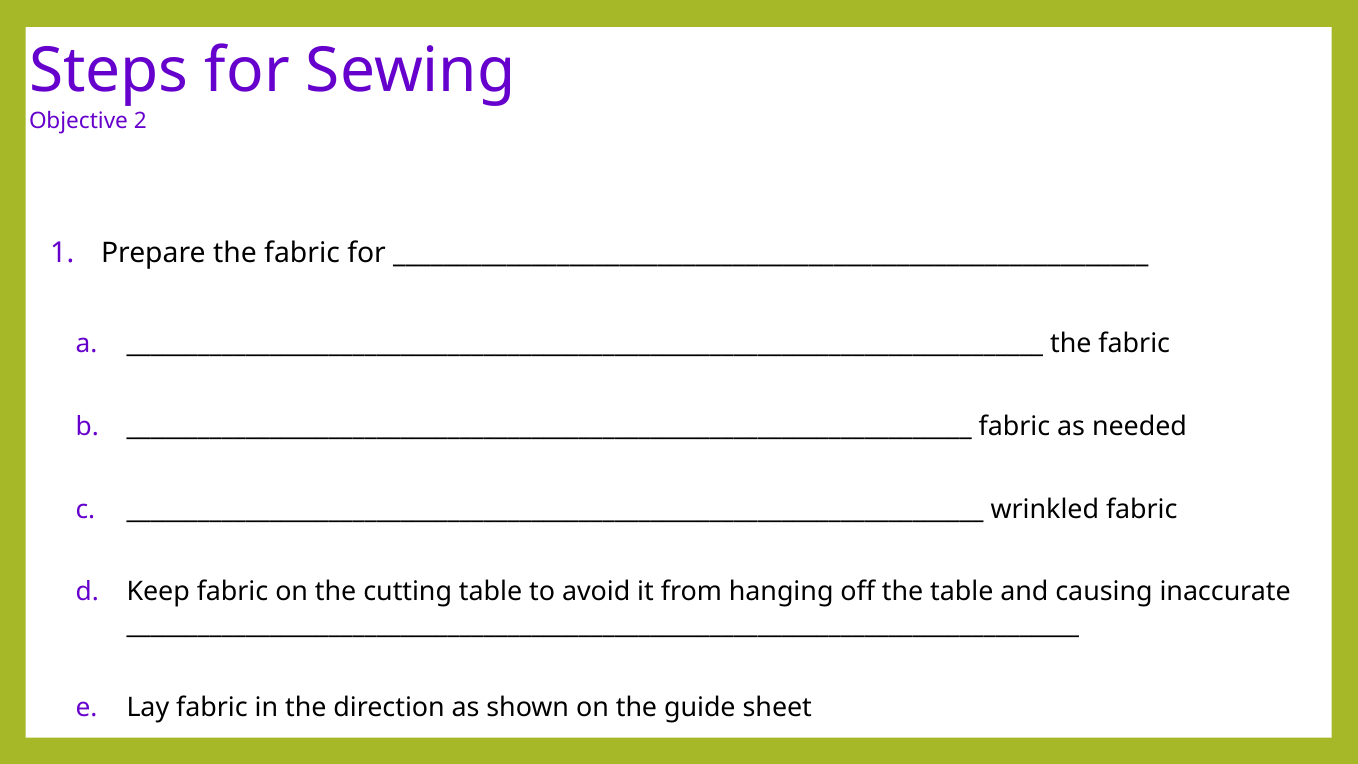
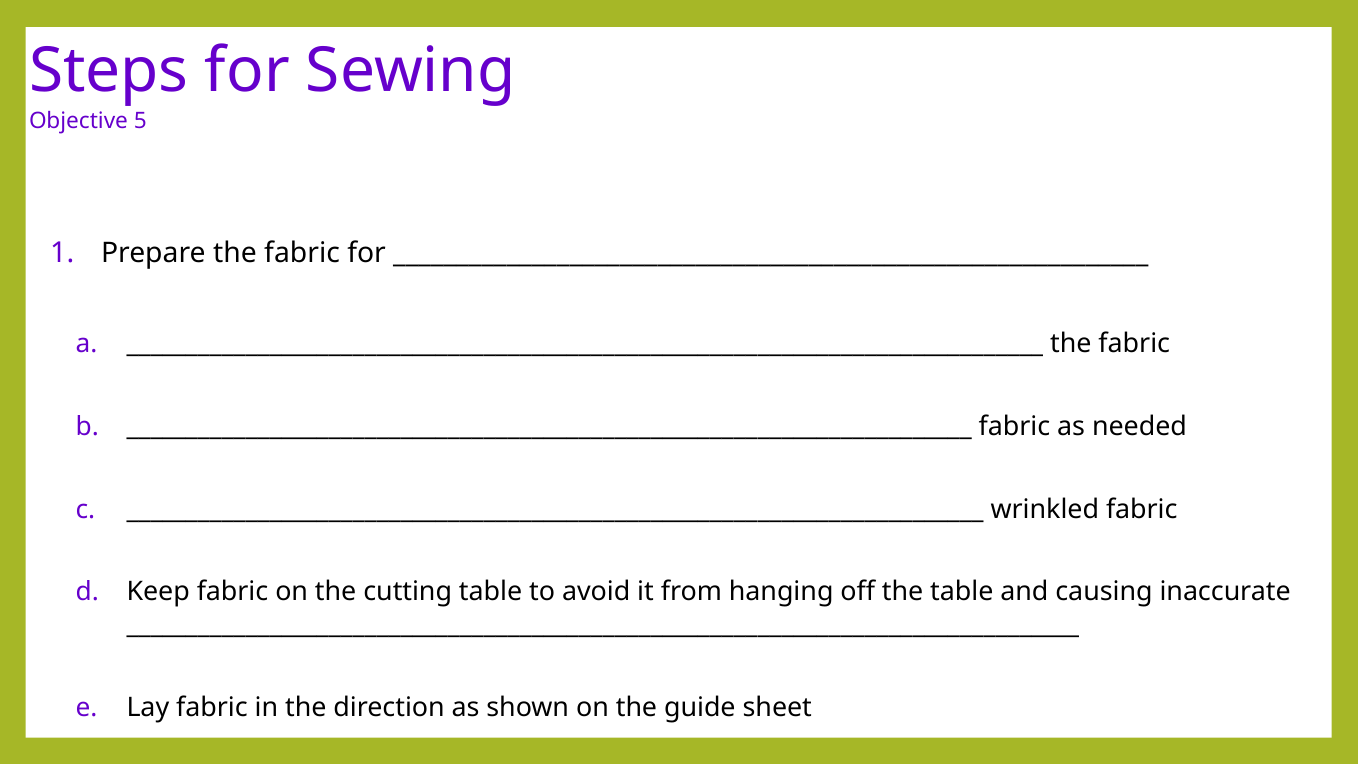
2: 2 -> 5
